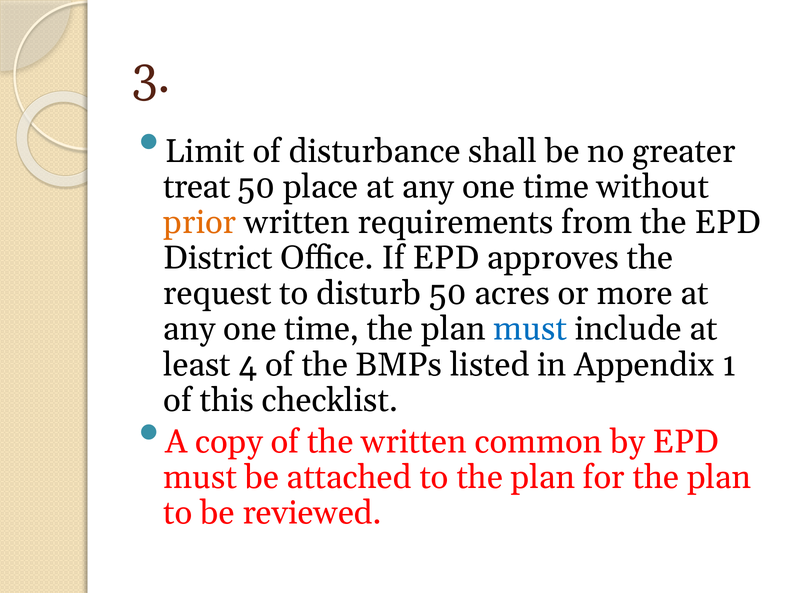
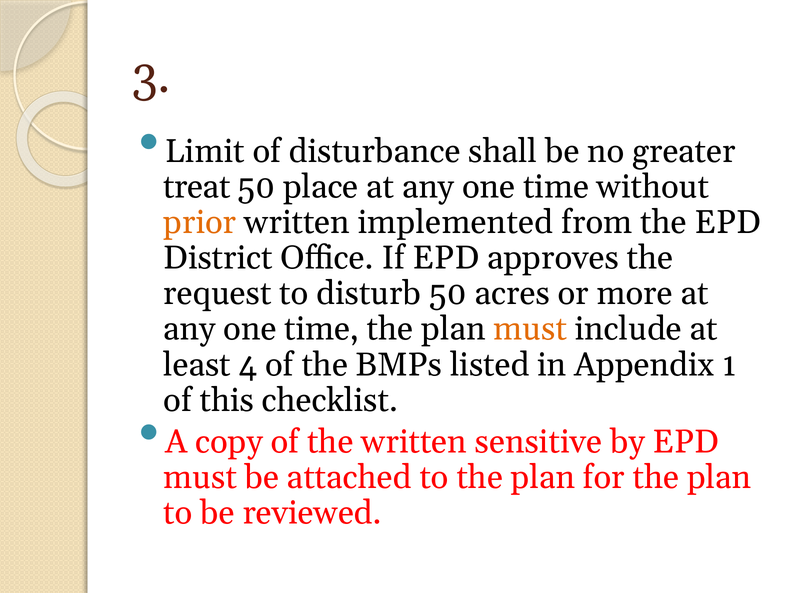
requirements: requirements -> implemented
must at (530, 329) colour: blue -> orange
common: common -> sensitive
